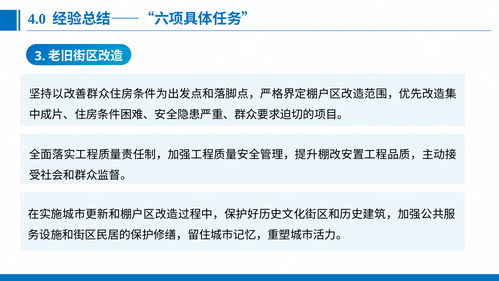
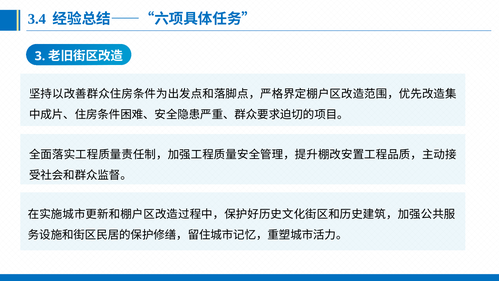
4.0: 4.0 -> 3.4
